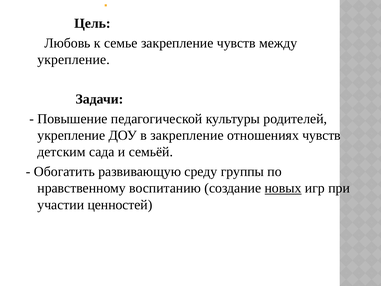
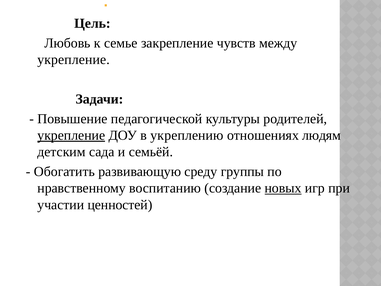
укрепление at (71, 135) underline: none -> present
в закрепление: закрепление -> укреплению
отношениях чувств: чувств -> людям
